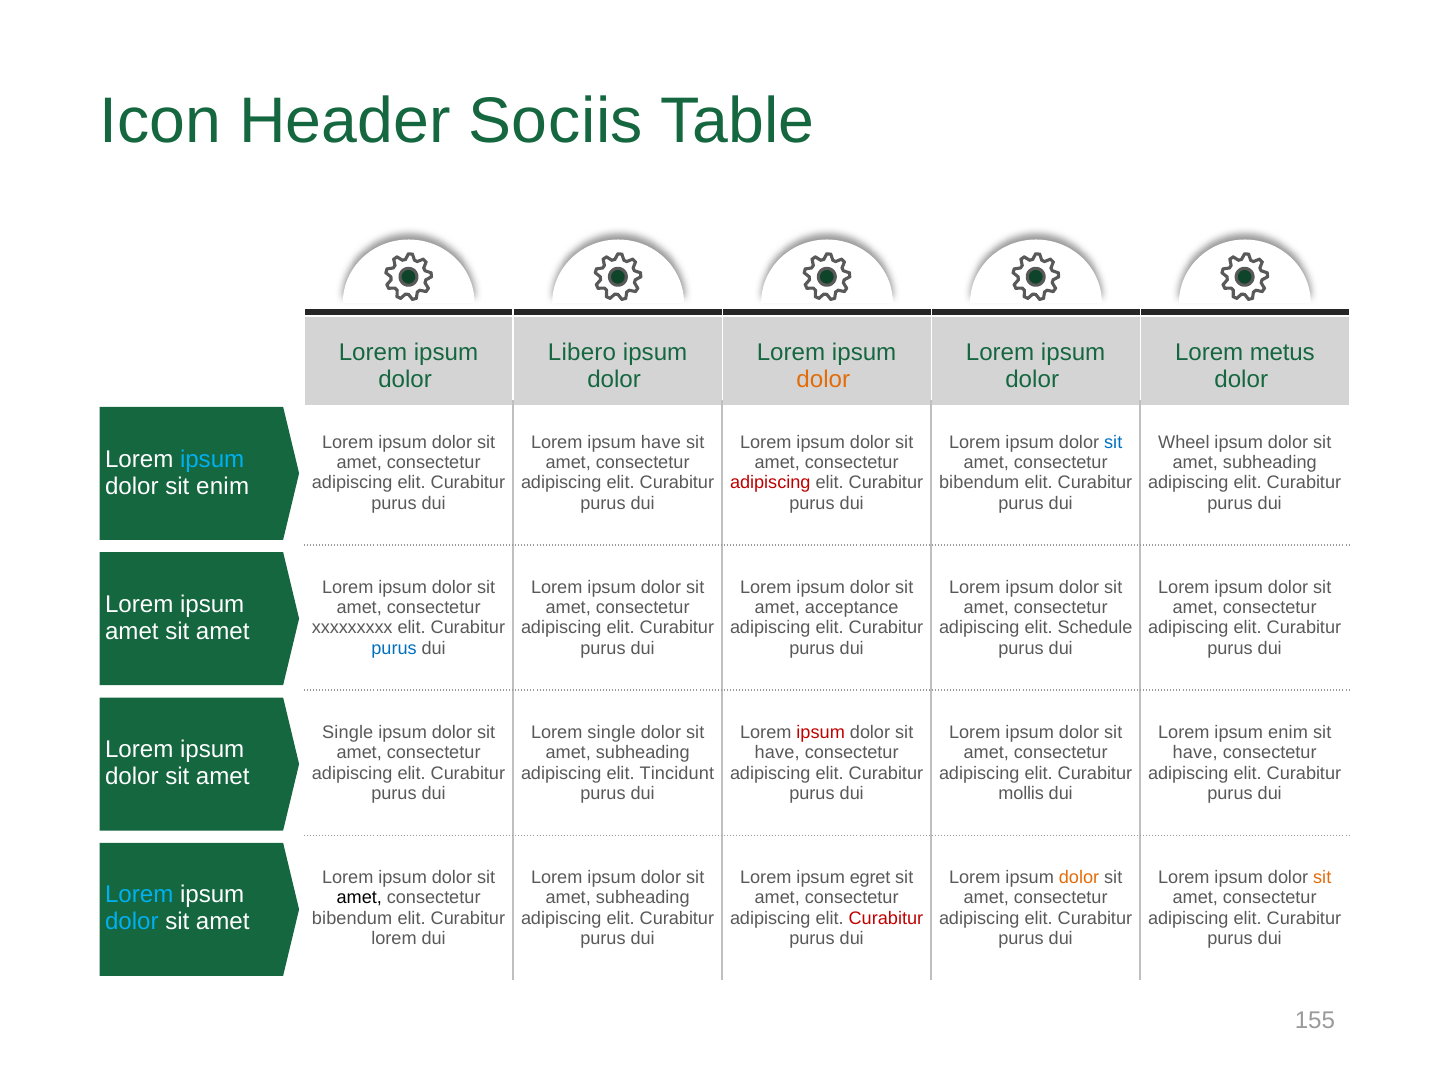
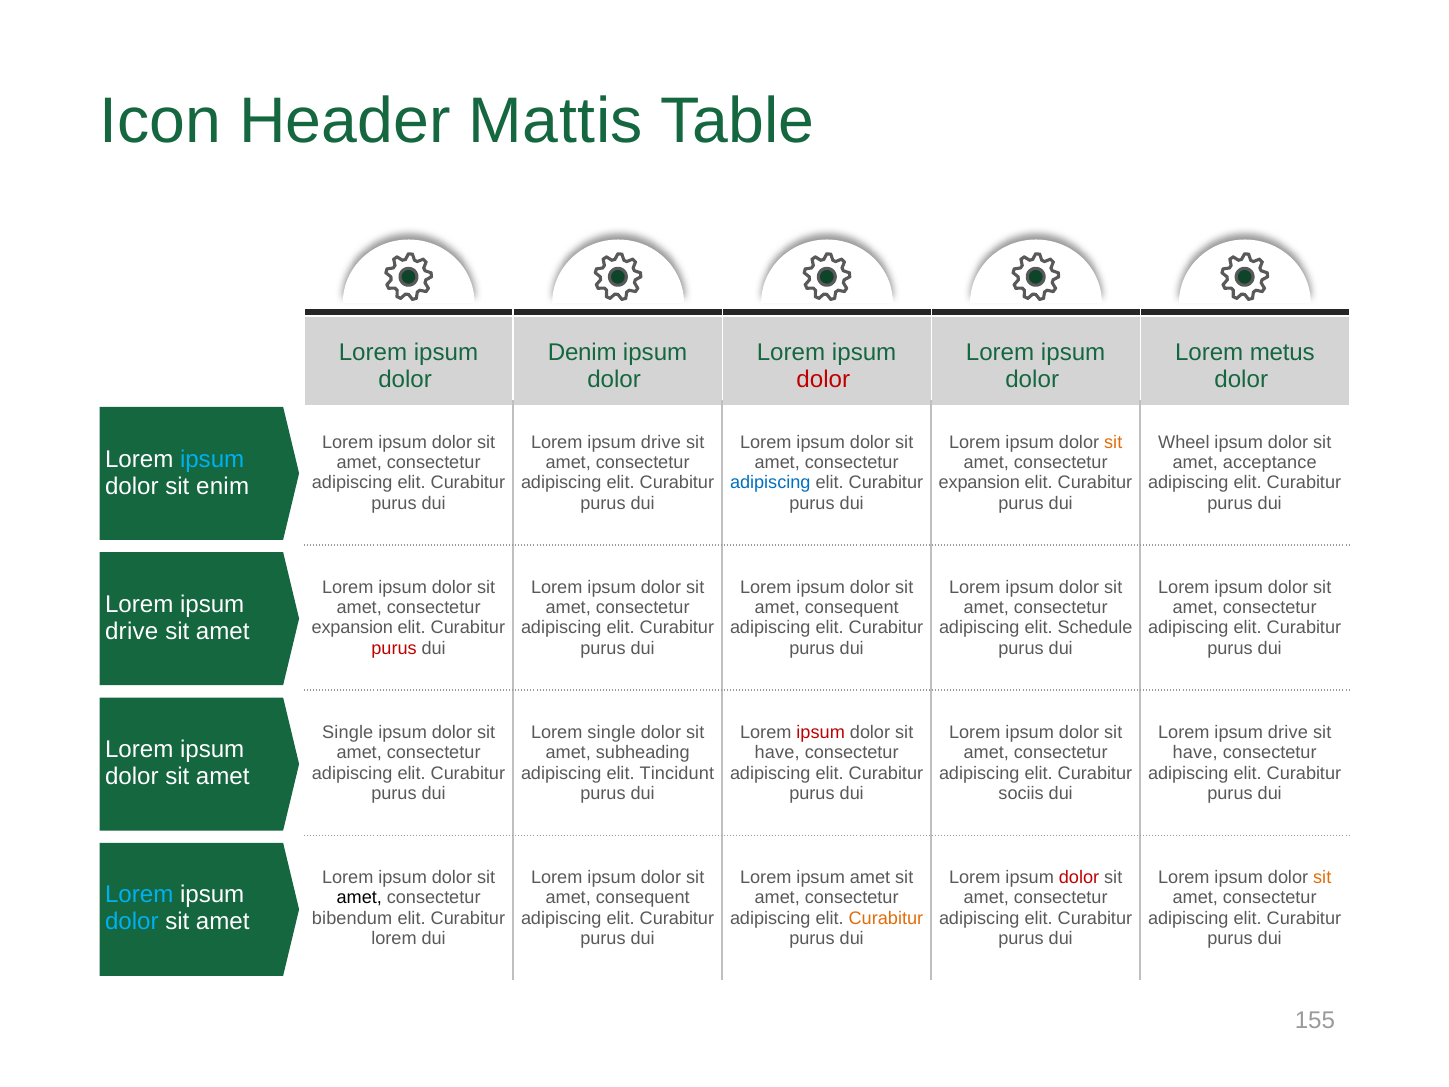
Sociis: Sociis -> Mattis
Libero: Libero -> Denim
dolor at (823, 380) colour: orange -> red
have at (661, 442): have -> drive
sit at (1113, 442) colour: blue -> orange
subheading at (1270, 462): subheading -> acceptance
adipiscing at (770, 483) colour: red -> blue
bibendum at (979, 483): bibendum -> expansion
acceptance at (852, 607): acceptance -> consequent
xxxxxxxxx at (352, 628): xxxxxxxxx -> expansion
amet at (132, 631): amet -> drive
purus at (394, 648) colour: blue -> red
enim at (1288, 732): enim -> drive
mollis: mollis -> sociis
ipsum egret: egret -> amet
dolor at (1079, 877) colour: orange -> red
subheading at (643, 898): subheading -> consequent
Curabitur at (886, 918) colour: red -> orange
